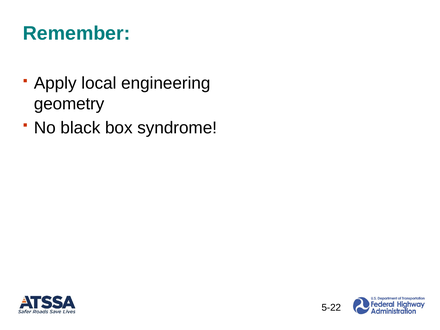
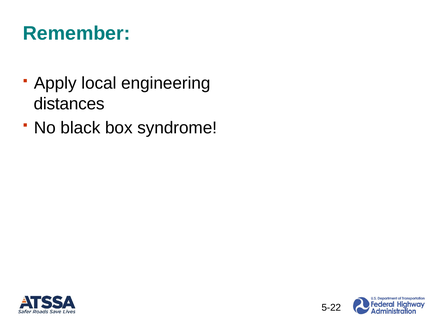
geometry: geometry -> distances
